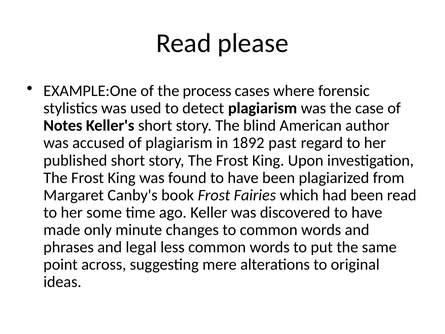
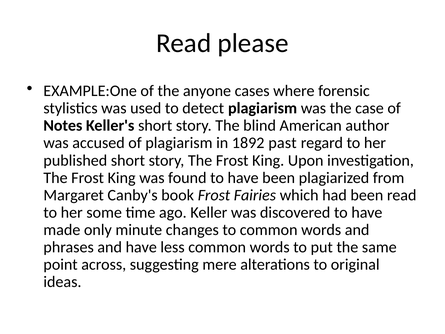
process: process -> anyone
and legal: legal -> have
